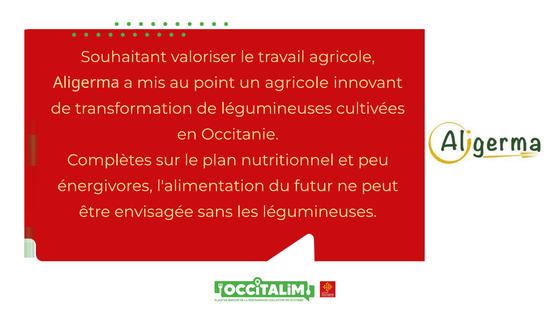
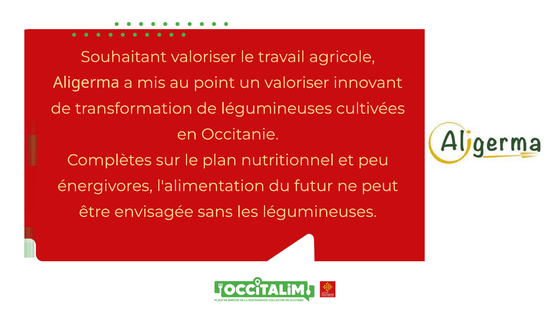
un agricole: agricole -> valoriser
